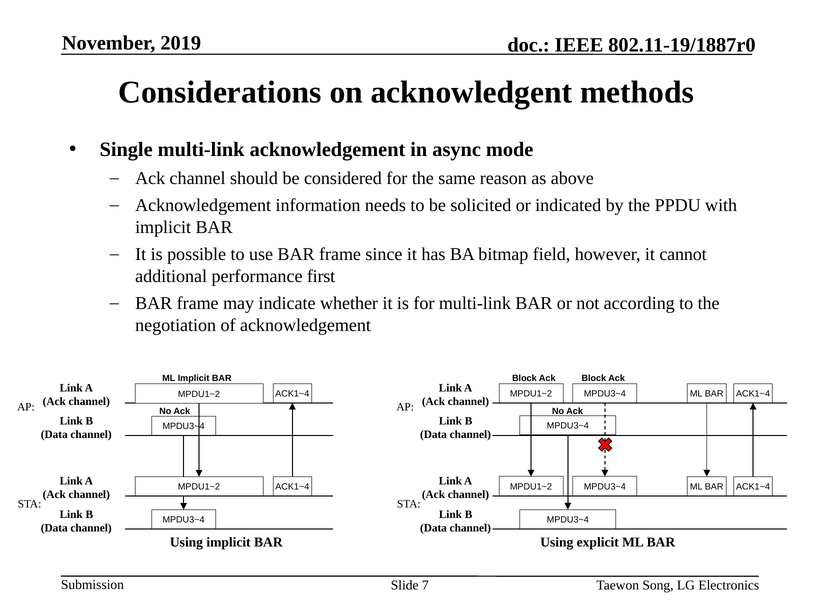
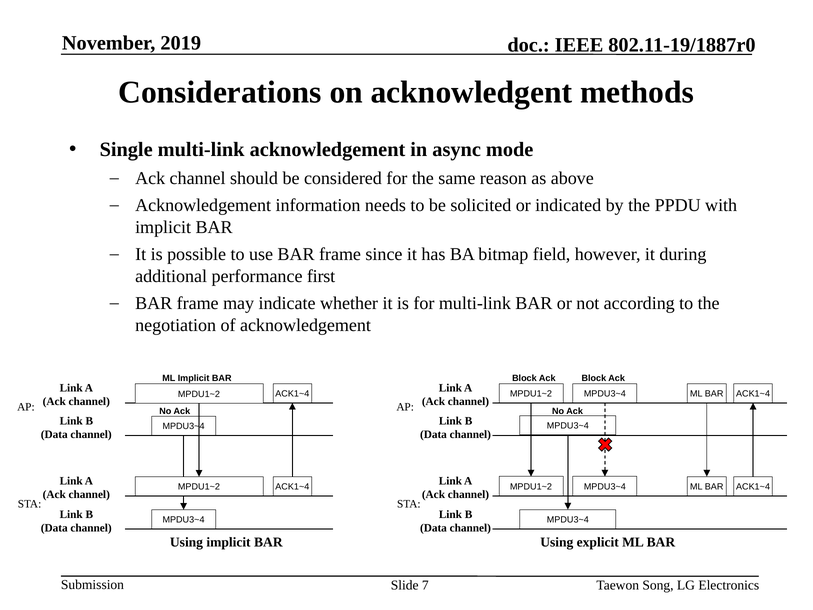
cannot: cannot -> during
